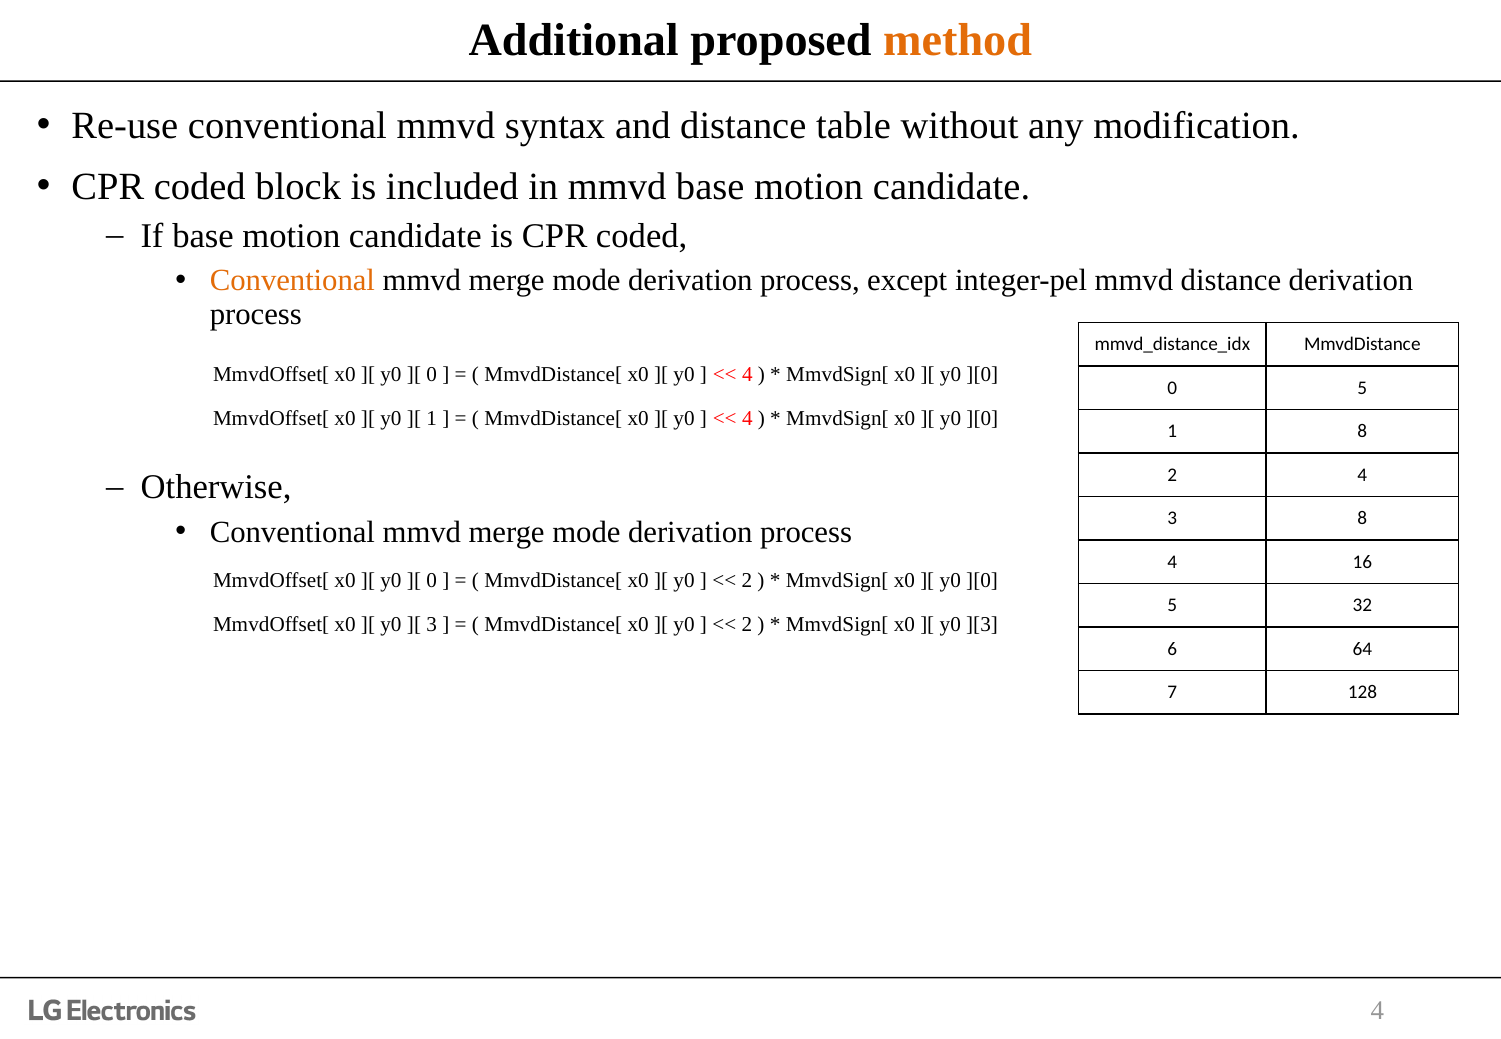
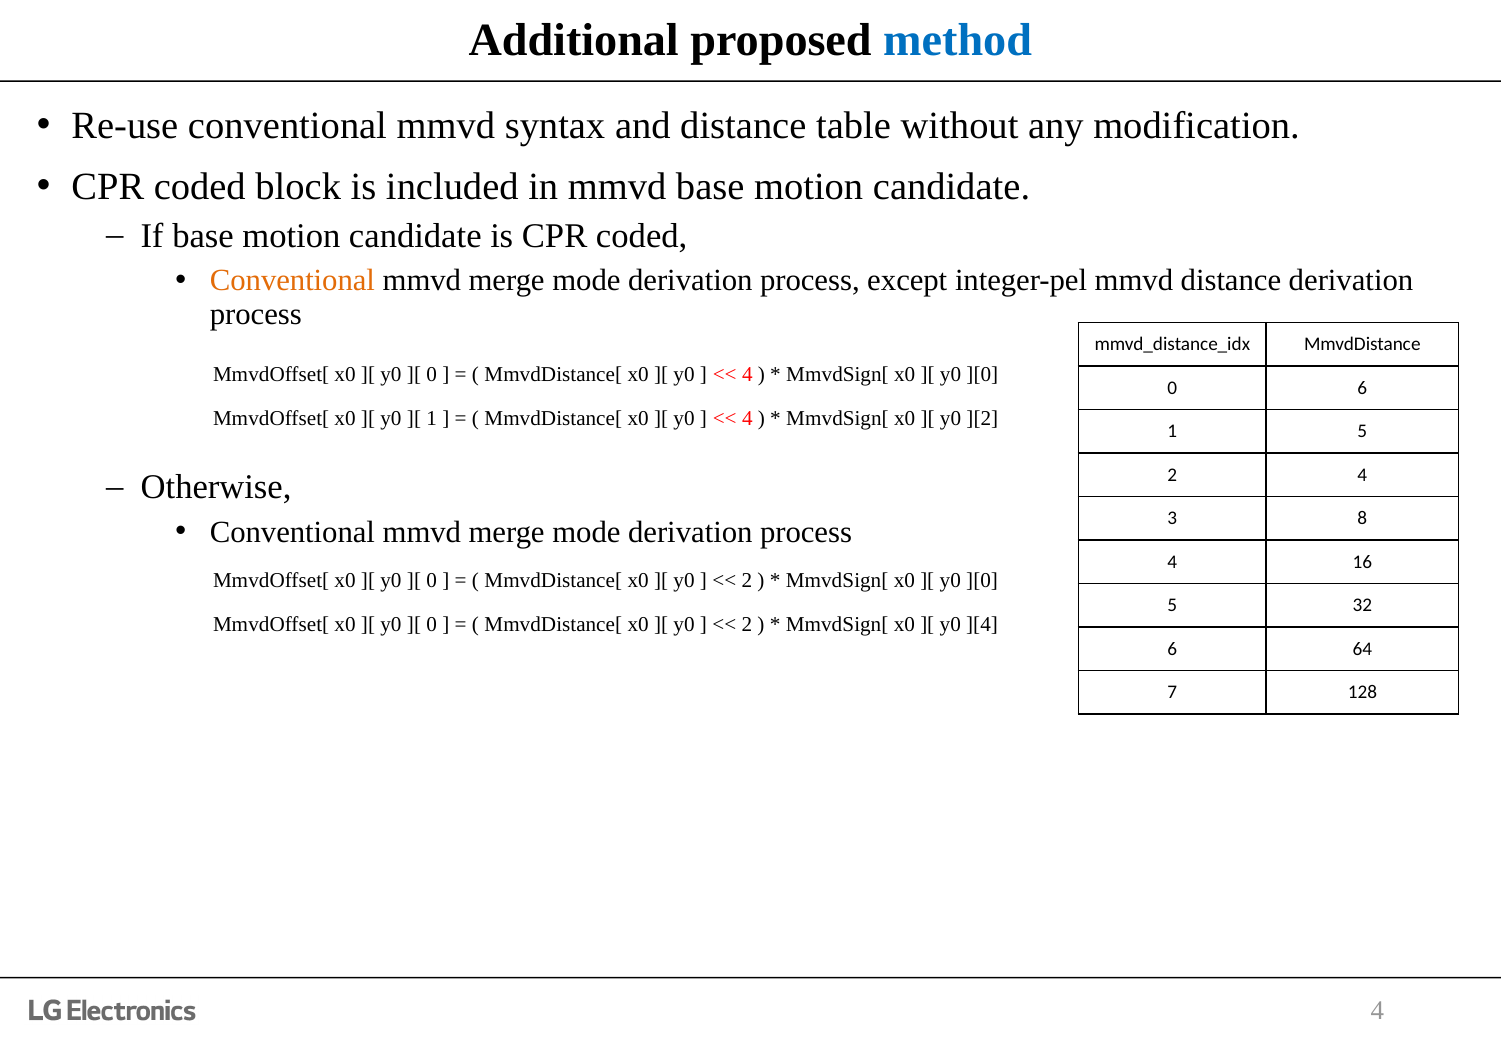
method colour: orange -> blue
0 5: 5 -> 6
][0 at (982, 419): ][0 -> ][2
1 8: 8 -> 5
3 at (432, 625): 3 -> 0
][3: ][3 -> ][4
